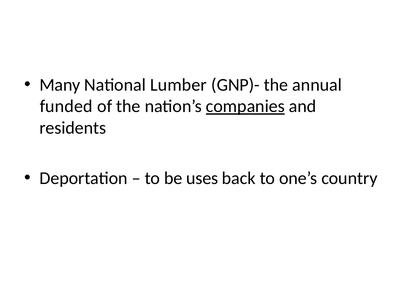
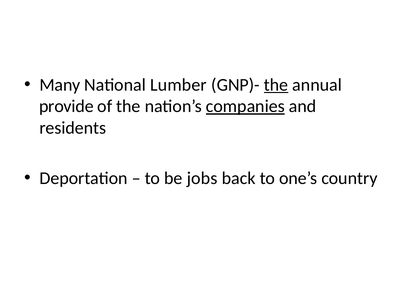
the at (276, 85) underline: none -> present
funded: funded -> provide
uses: uses -> jobs
